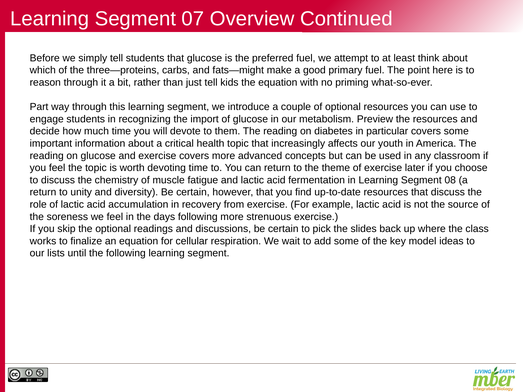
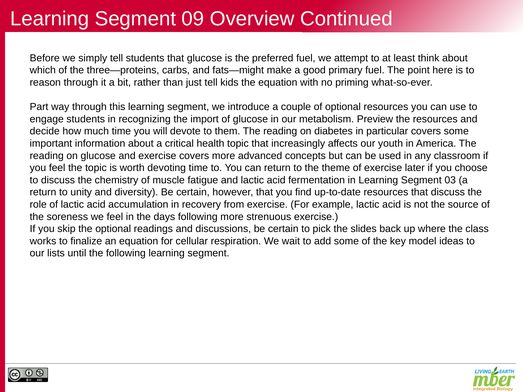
07: 07 -> 09
08: 08 -> 03
